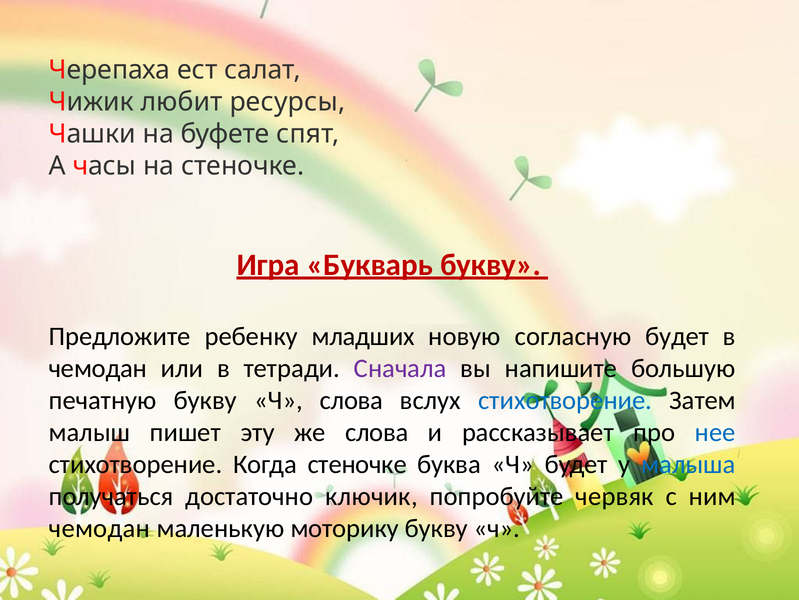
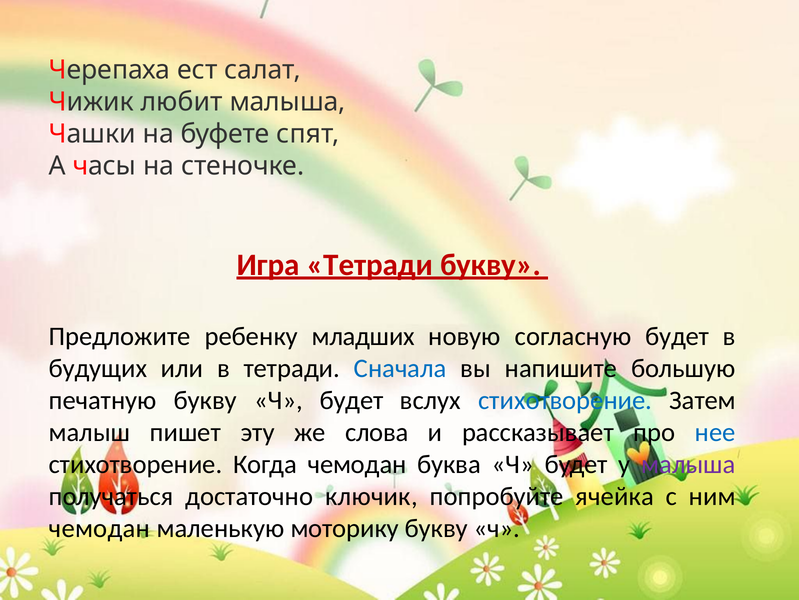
любит ресурсы: ресурсы -> малыша
Игра Букварь: Букварь -> Тетради
чемодан at (98, 368): чемодан -> будущих
Сначала colour: purple -> blue
букву Ч слова: слова -> будет
Когда стеночке: стеночке -> чемодан
малыша at (688, 464) colour: blue -> purple
червяк: червяк -> ячейка
